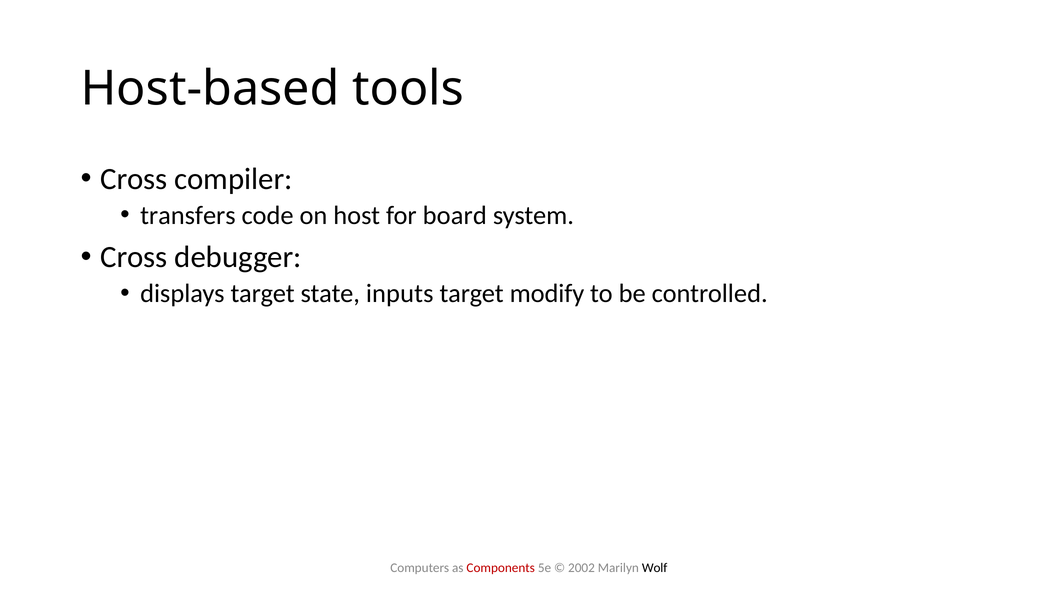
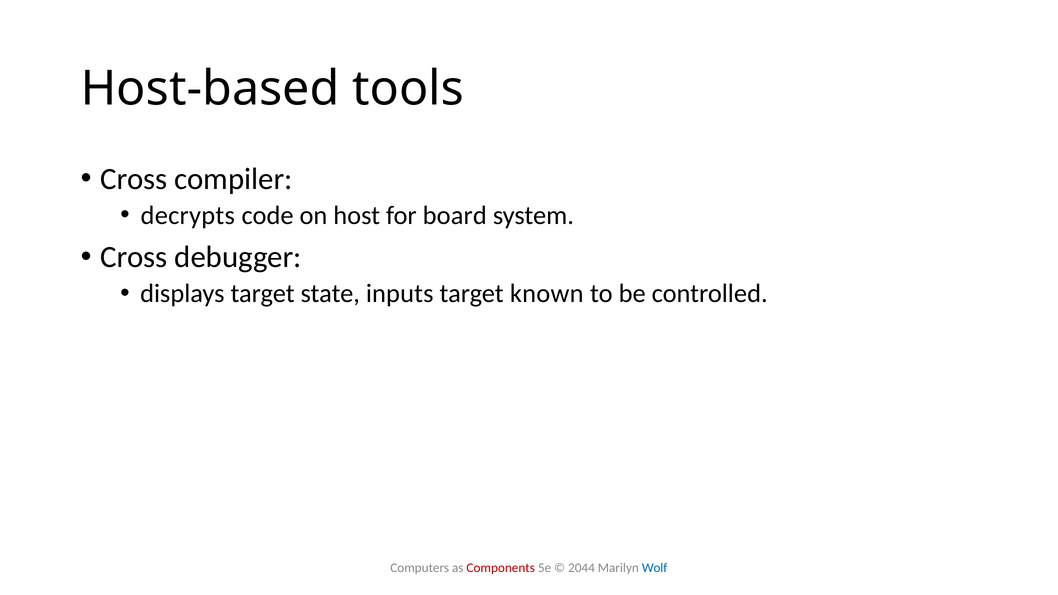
transfers: transfers -> decrypts
modify: modify -> known
2002: 2002 -> 2044
Wolf colour: black -> blue
